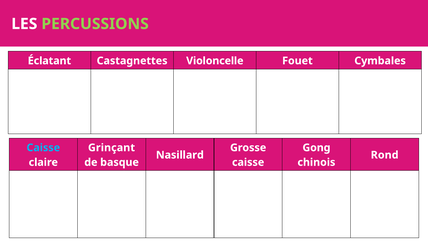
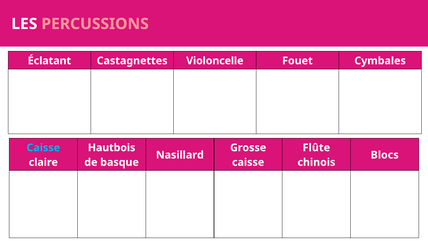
PERCUSSIONS colour: light green -> pink
Grinçant: Grinçant -> Hautbois
Gong: Gong -> Flûte
Rond: Rond -> Blocs
